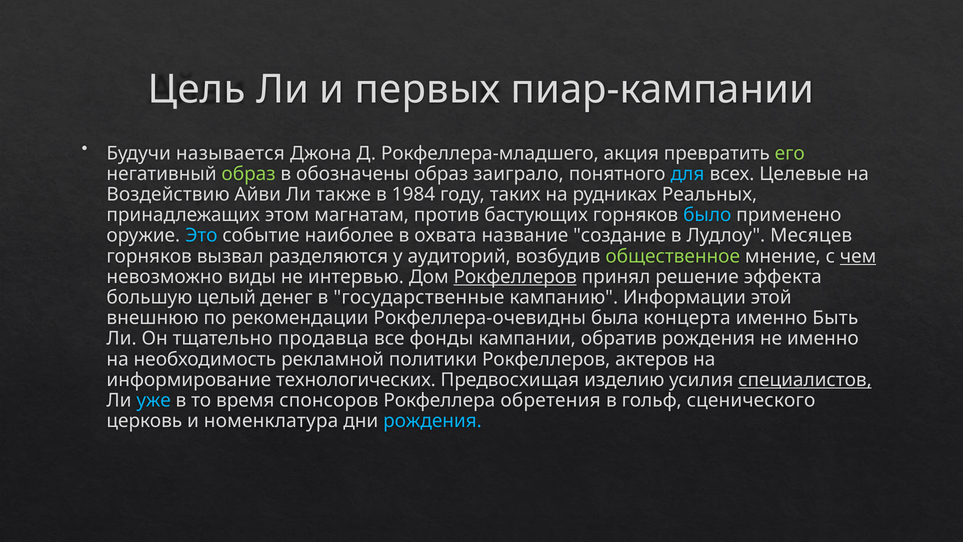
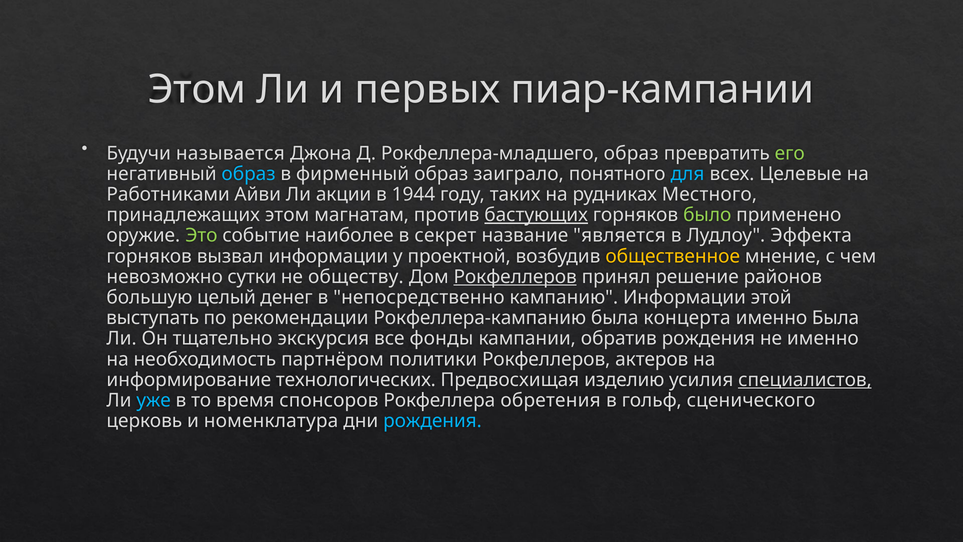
Цель at (197, 89): Цель -> Этом
Рокфеллера-младшего акция: акция -> образ
образ at (249, 174) colour: light green -> light blue
обозначены: обозначены -> фирменный
Воздействию: Воздействию -> Работниками
также: также -> акции
1984: 1984 -> 1944
Реальных: Реальных -> Местного
бастующих underline: none -> present
было colour: light blue -> light green
Это colour: light blue -> light green
охвата: охвата -> секрет
создание: создание -> является
Месяцев: Месяцев -> Эффекта
вызвал разделяются: разделяются -> информации
аудиторий: аудиторий -> проектной
общественное colour: light green -> yellow
чем underline: present -> none
виды: виды -> сутки
интервью: интервью -> обществу
эффекта: эффекта -> районов
государственные: государственные -> непосредственно
внешнюю: внешнюю -> выступать
Рокфеллера-очевидны: Рокфеллера-очевидны -> Рокфеллера-кампанию
именно Быть: Быть -> Была
продавца: продавца -> экскурсия
рекламной: рекламной -> партнёром
